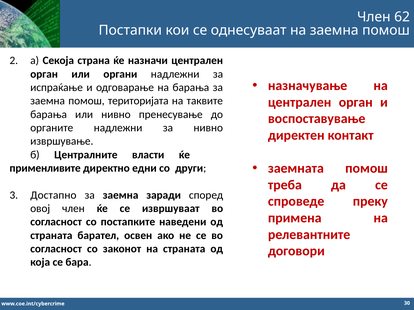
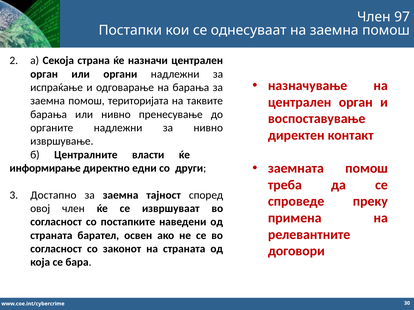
62: 62 -> 97
применливите: применливите -> информирање
заради: заради -> тајност
